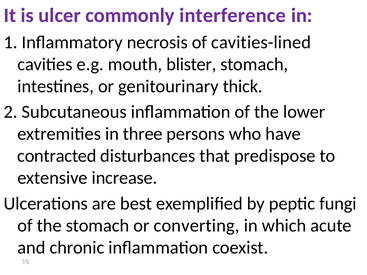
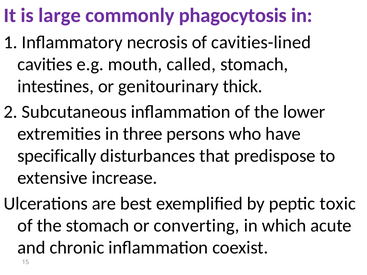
ulcer: ulcer -> large
interference: interference -> phagocytosis
blister: blister -> called
contracted: contracted -> specifically
fungi: fungi -> toxic
